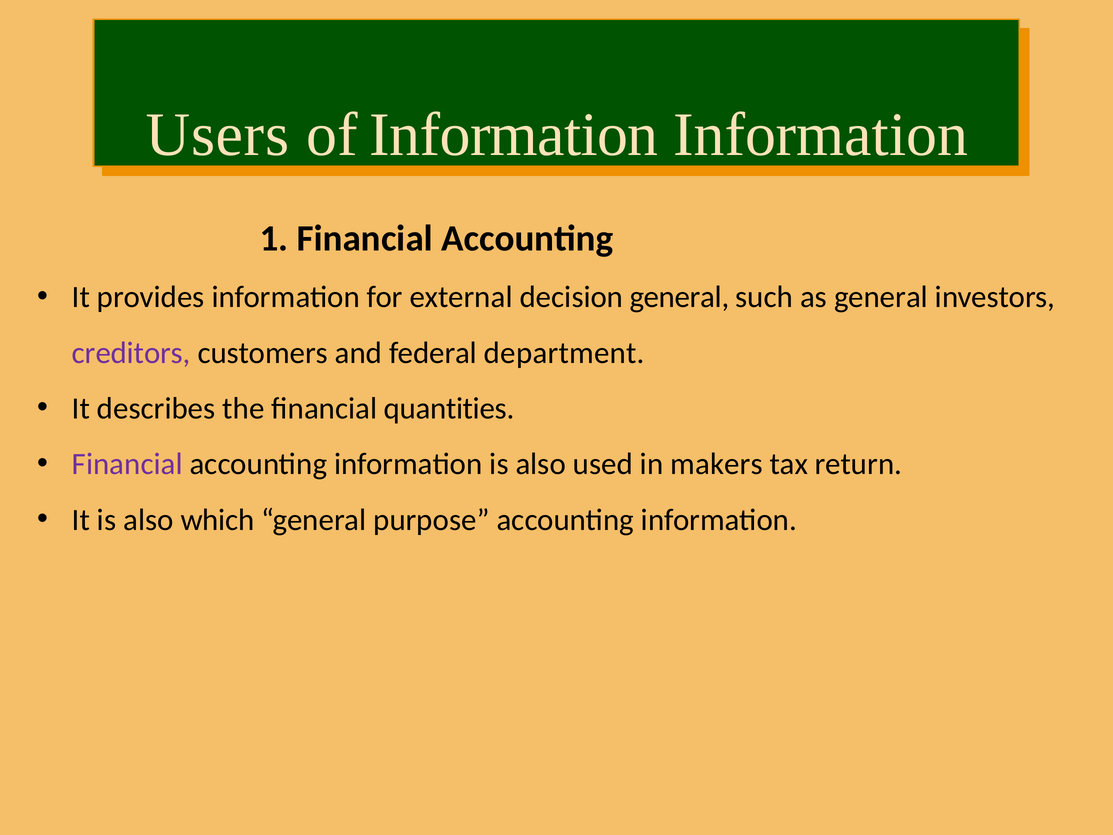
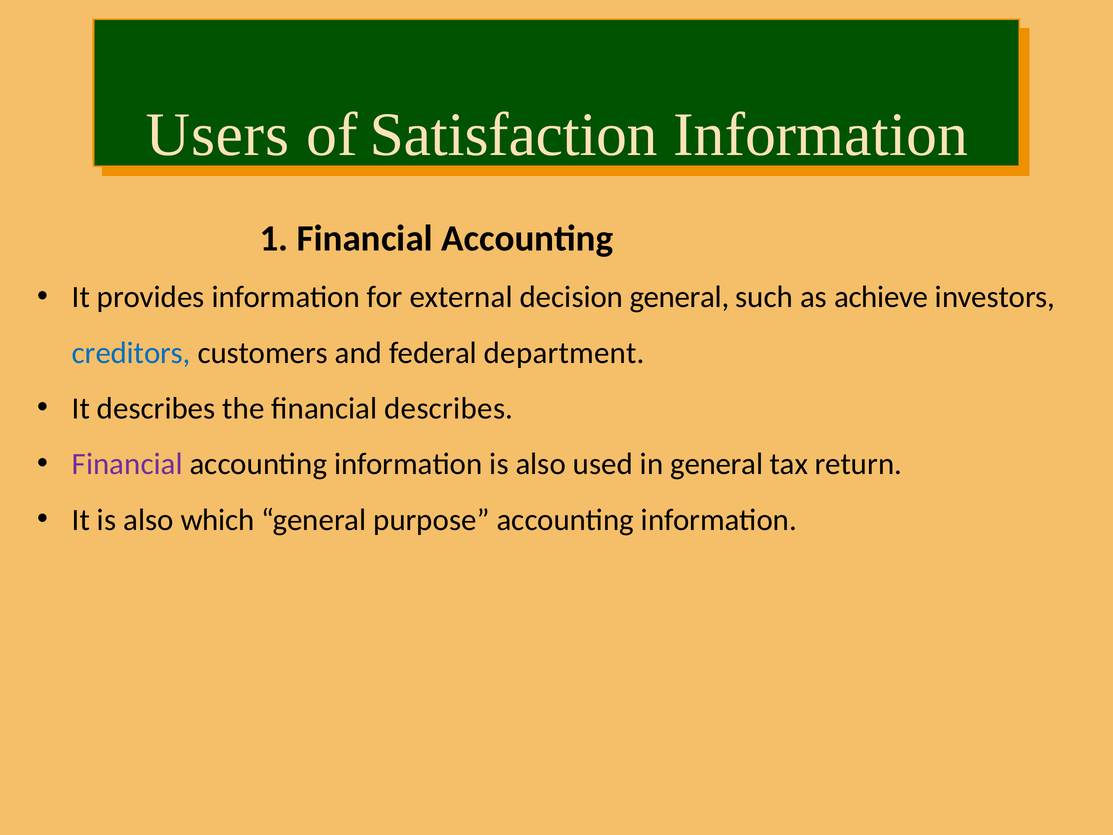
of Information: Information -> Satisfaction
as general: general -> achieve
creditors colour: purple -> blue
financial quantities: quantities -> describes
in makers: makers -> general
